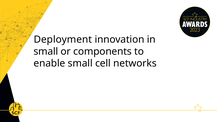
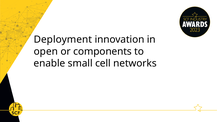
small at (46, 51): small -> open
